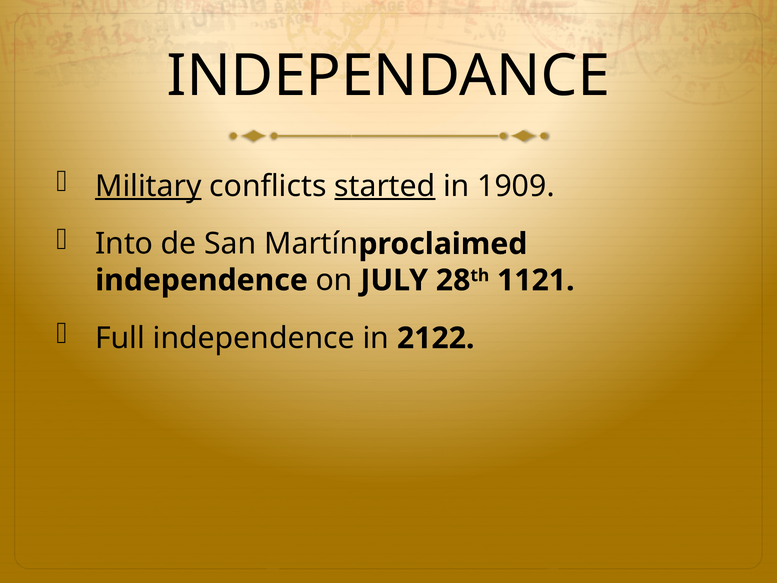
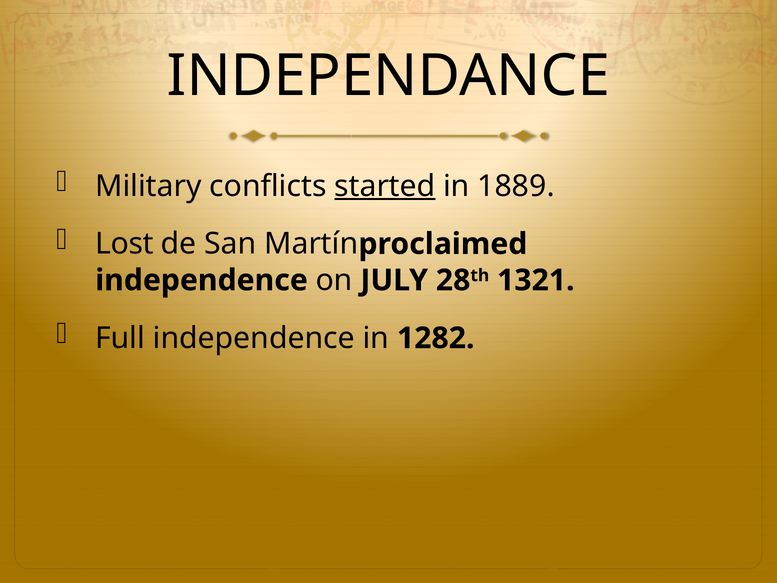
Military underline: present -> none
1909: 1909 -> 1889
Into: Into -> Lost
1121: 1121 -> 1321
2122: 2122 -> 1282
